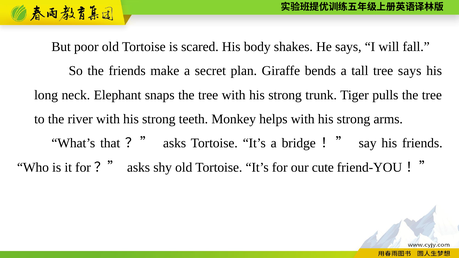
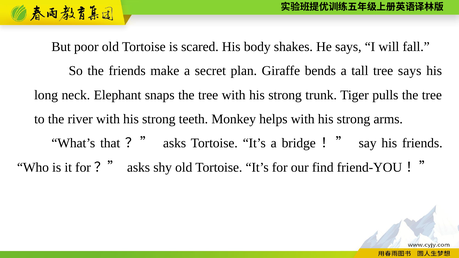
cute: cute -> find
